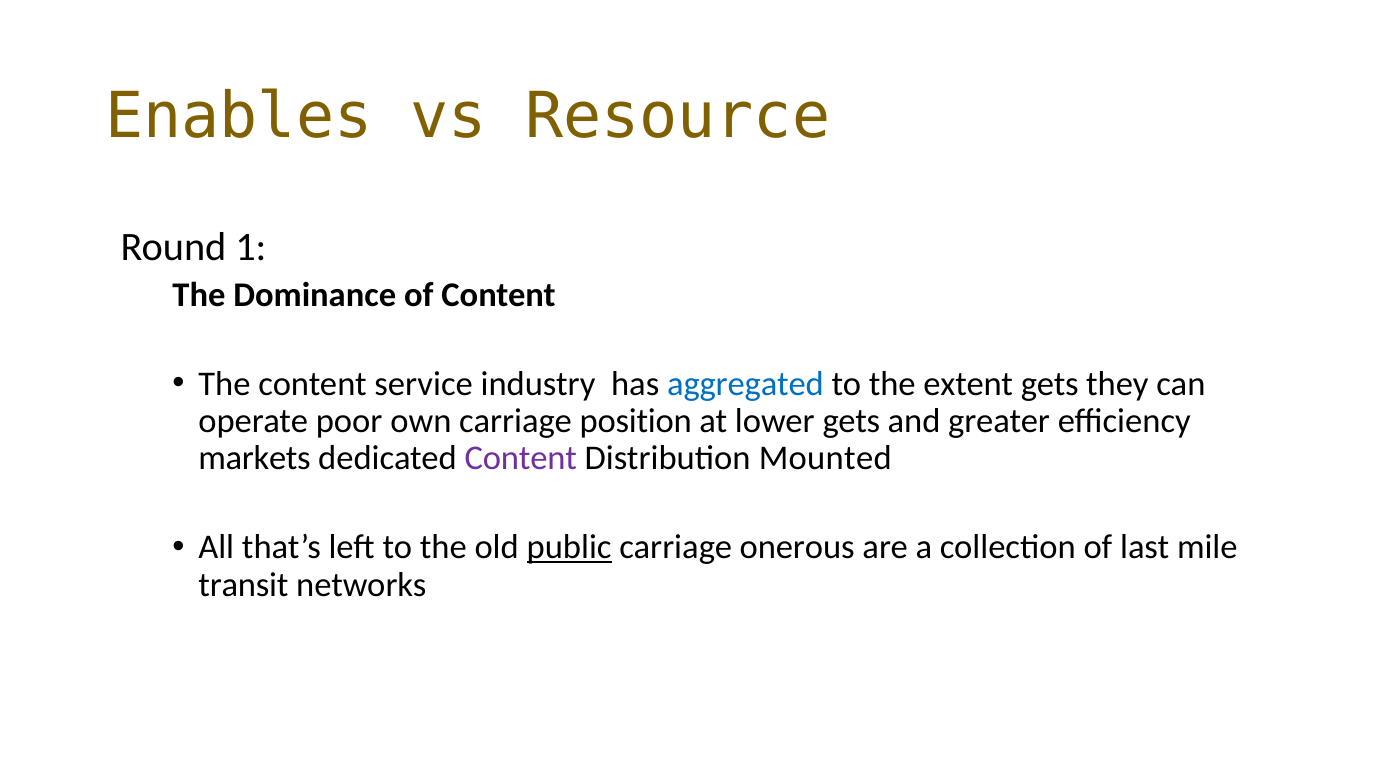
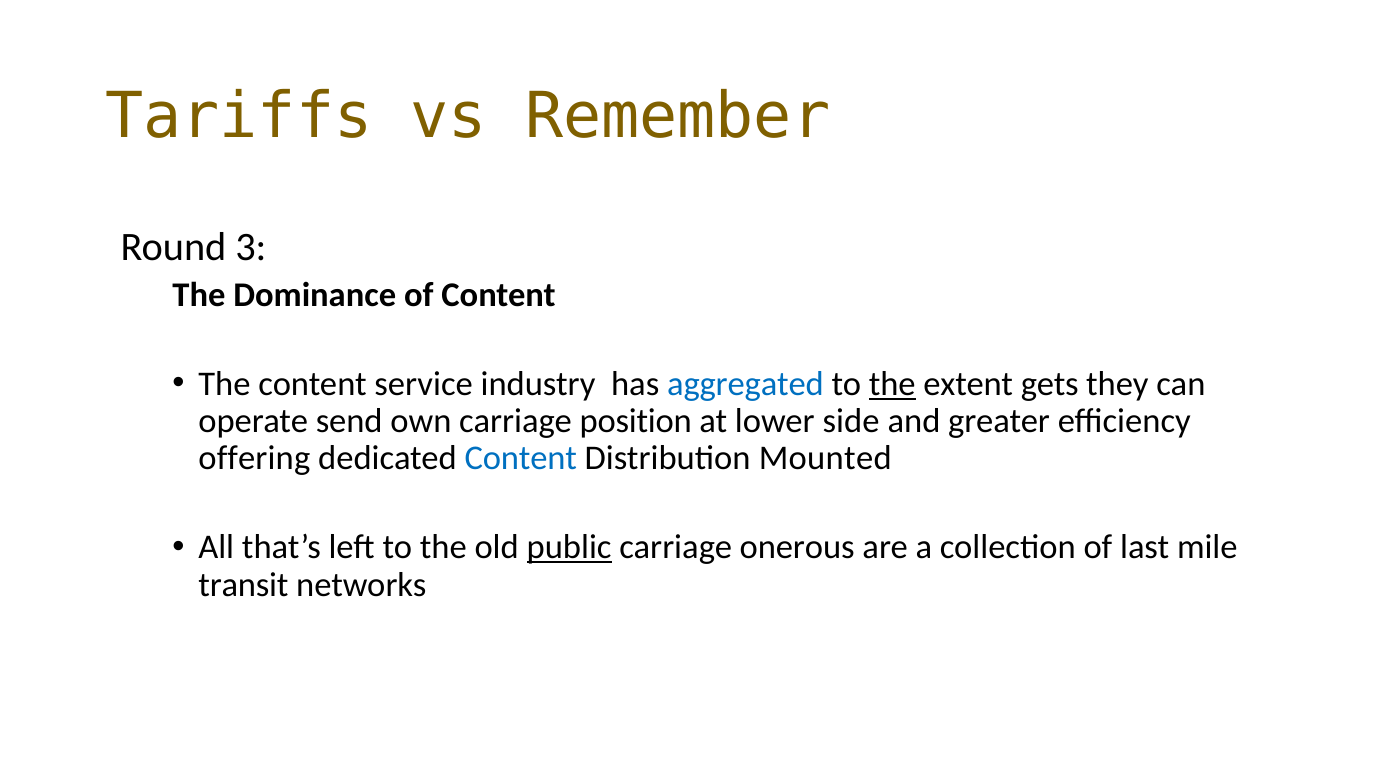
Enables: Enables -> Tariffs
Resource: Resource -> Remember
1: 1 -> 3
the at (892, 384) underline: none -> present
poor: poor -> send
lower gets: gets -> side
markets: markets -> offering
Content at (521, 458) colour: purple -> blue
